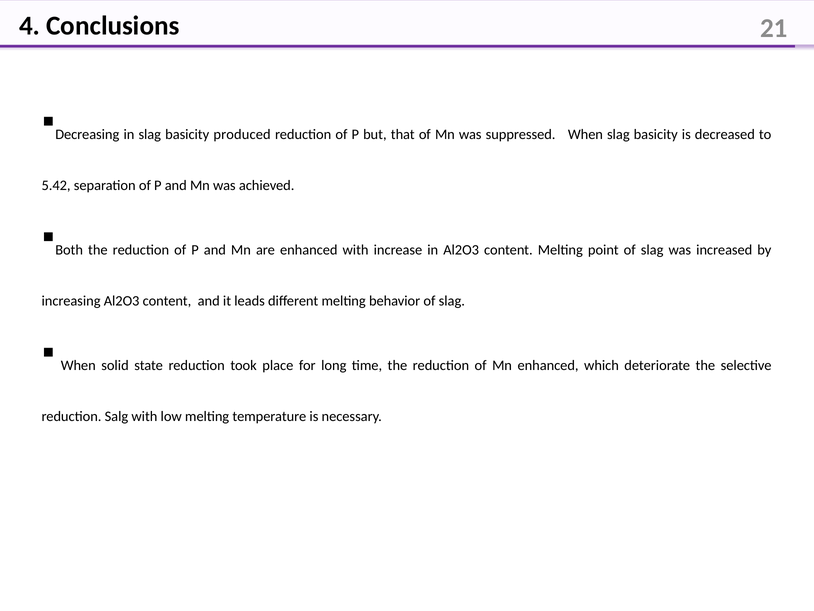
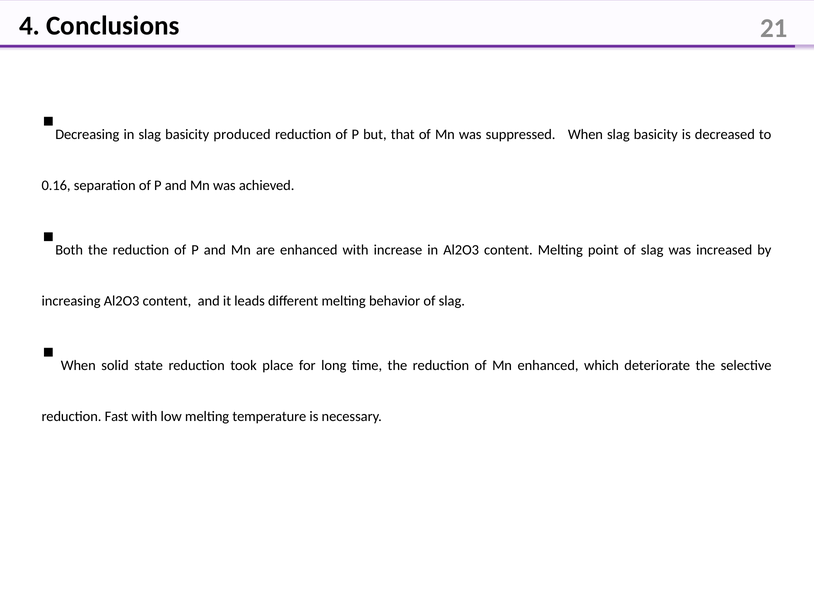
5.42: 5.42 -> 0.16
Salg: Salg -> Fast
